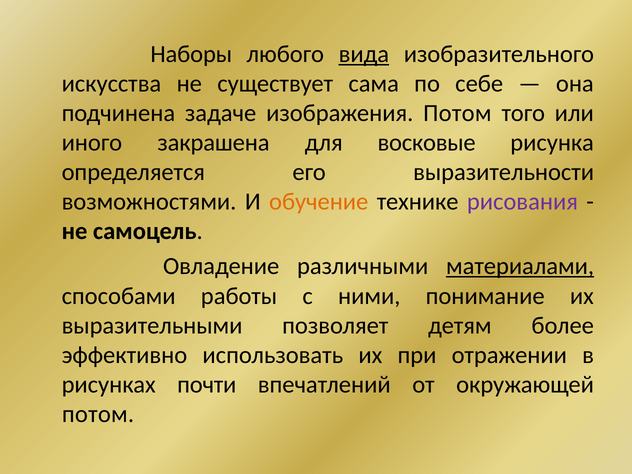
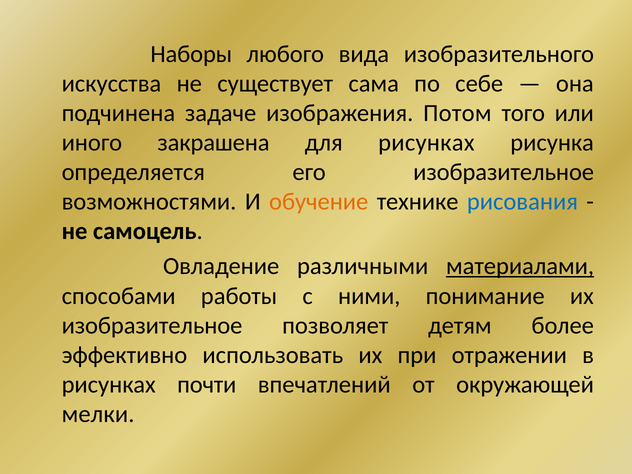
вида underline: present -> none
для восковые: восковые -> рисунках
его выразительности: выразительности -> изобразительное
рисования colour: purple -> blue
выразительными at (152, 325): выразительными -> изобразительное
потом at (98, 414): потом -> мелки
